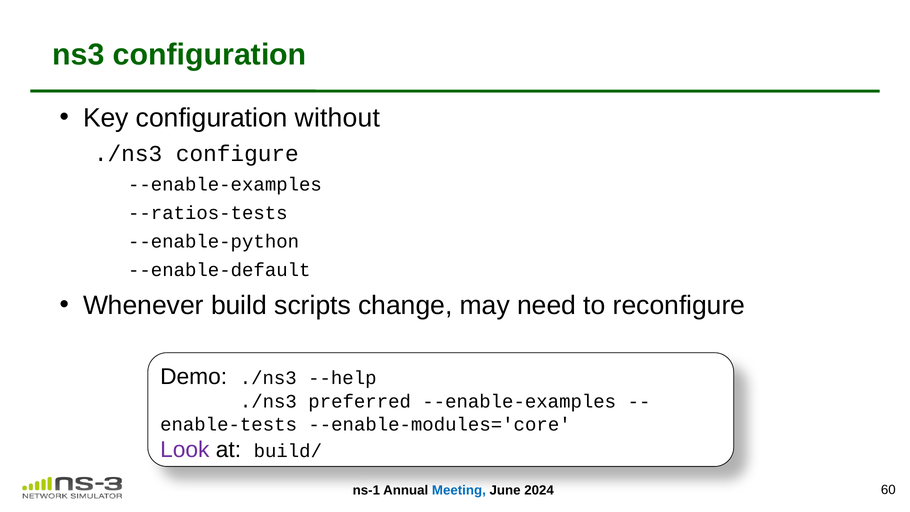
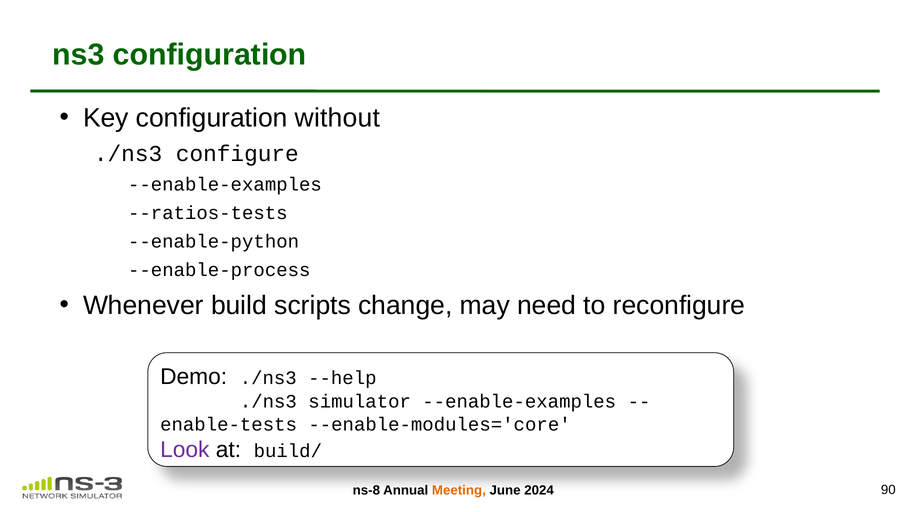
--enable-default: --enable-default -> --enable-process
preferred: preferred -> simulator
ns-1: ns-1 -> ns-8
Meeting colour: blue -> orange
60: 60 -> 90
